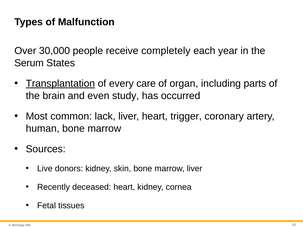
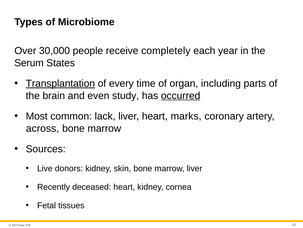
Malfunction: Malfunction -> Microbiome
care: care -> time
occurred underline: none -> present
trigger: trigger -> marks
human: human -> across
